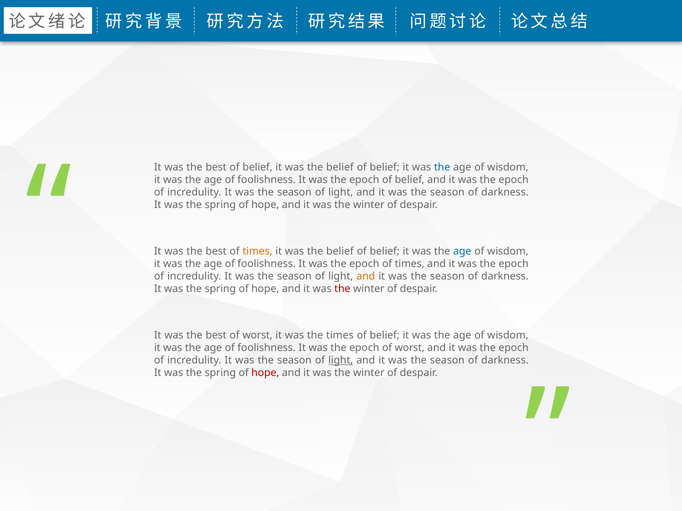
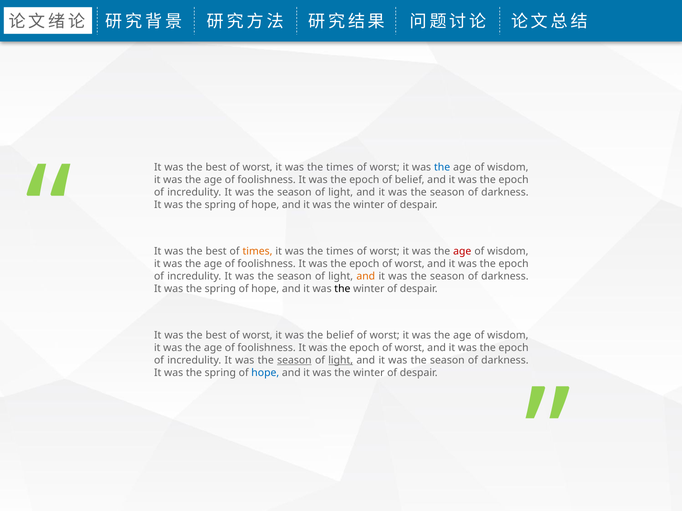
belief at (258, 168): belief -> worst
belief at (340, 168): belief -> times
belief at (385, 168): belief -> worst
belief at (340, 252): belief -> times
belief at (385, 252): belief -> worst
age at (462, 252) colour: blue -> red
times at (410, 264): times -> worst
the at (342, 289) colour: red -> black
the times: times -> belief
belief at (385, 336): belief -> worst
season at (294, 361) underline: none -> present
hope at (265, 373) colour: red -> blue
